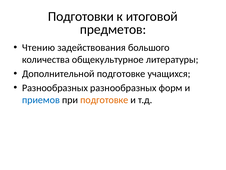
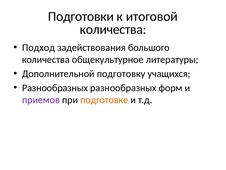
предметов at (113, 29): предметов -> количества
Чтению: Чтению -> Подход
Дополнительной подготовке: подготовке -> подготовку
приемов colour: blue -> purple
